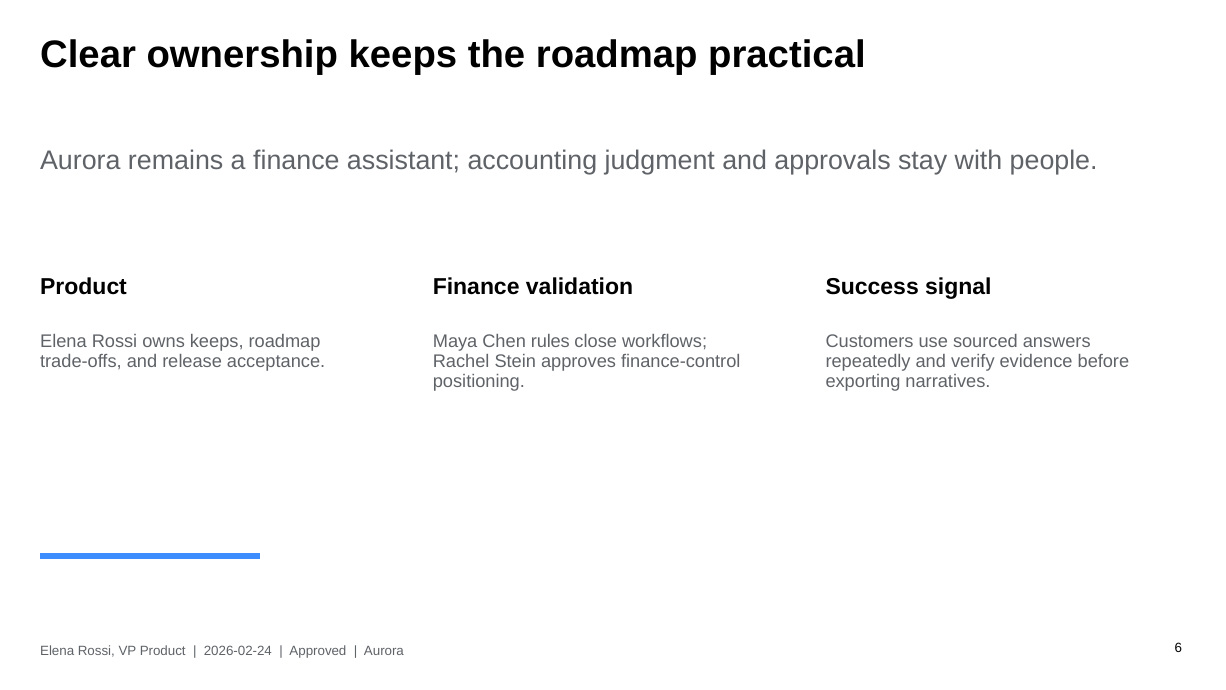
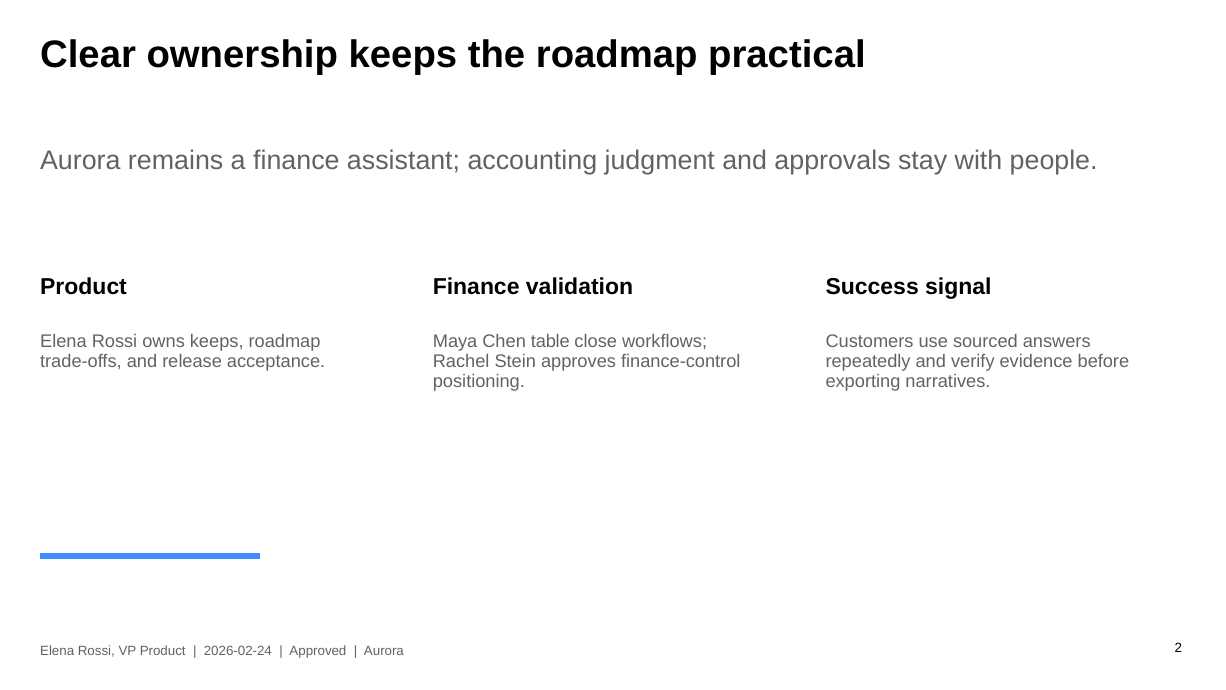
rules: rules -> table
6: 6 -> 2
